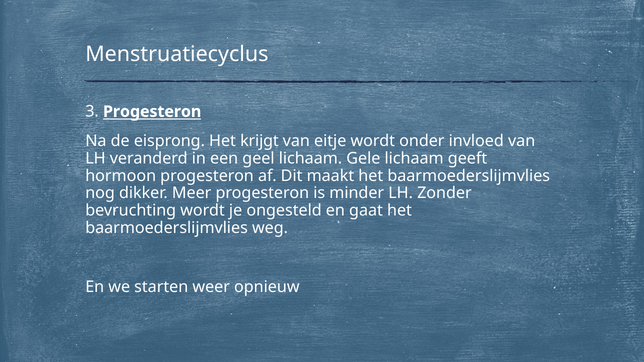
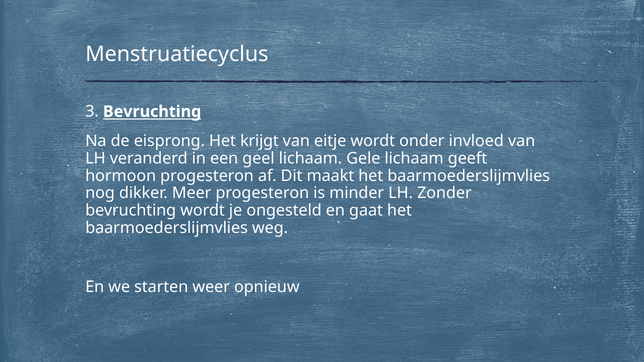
3 Progesteron: Progesteron -> Bevruchting
